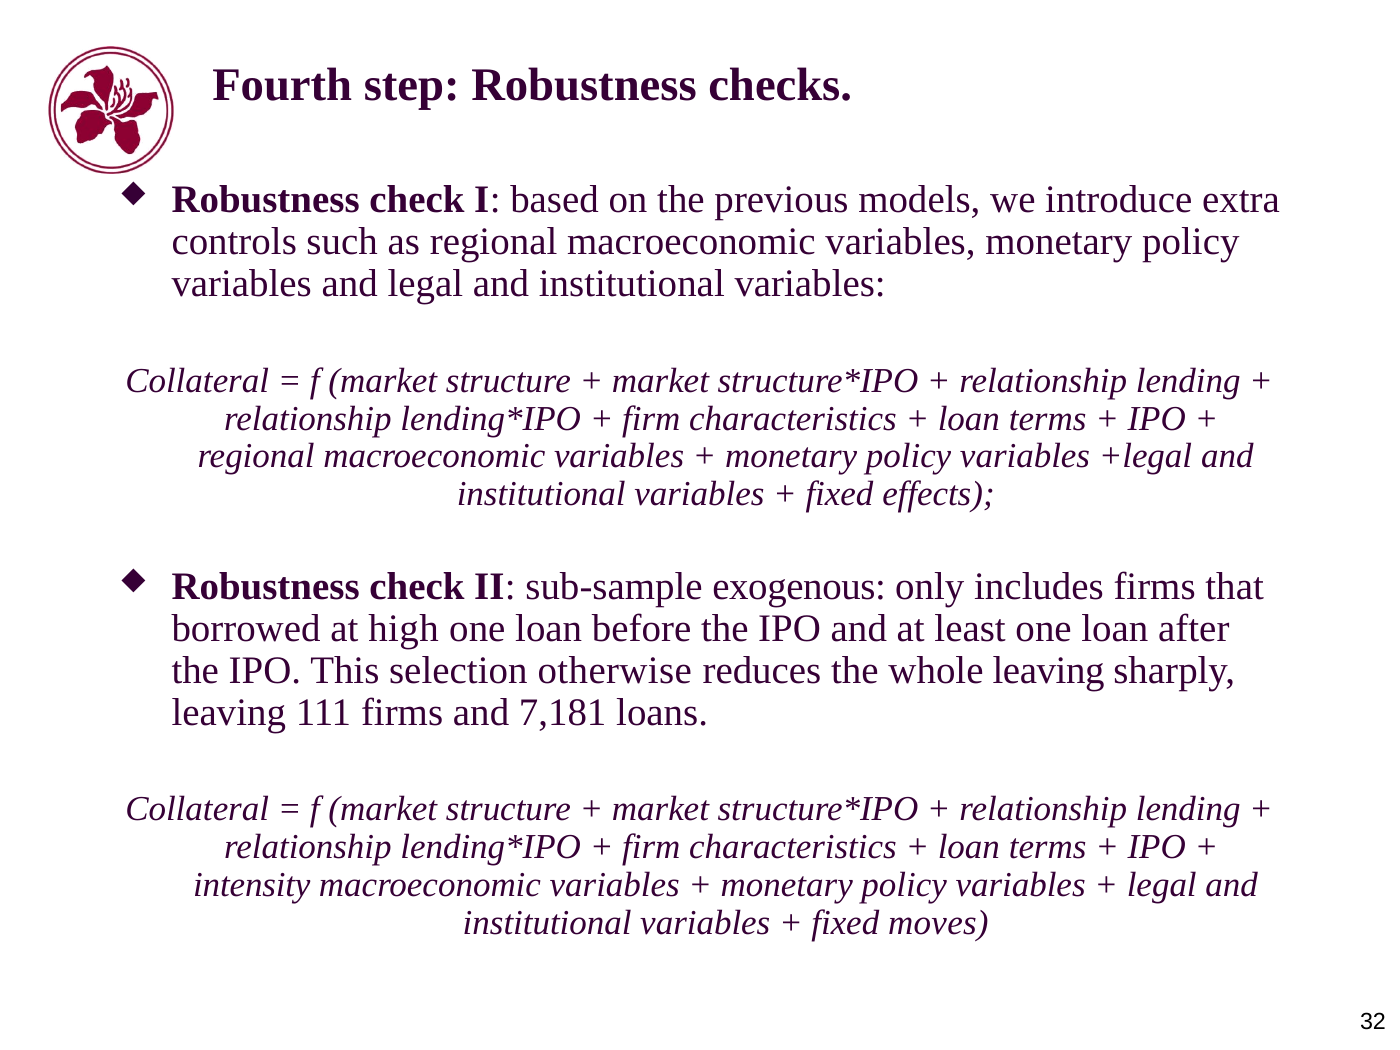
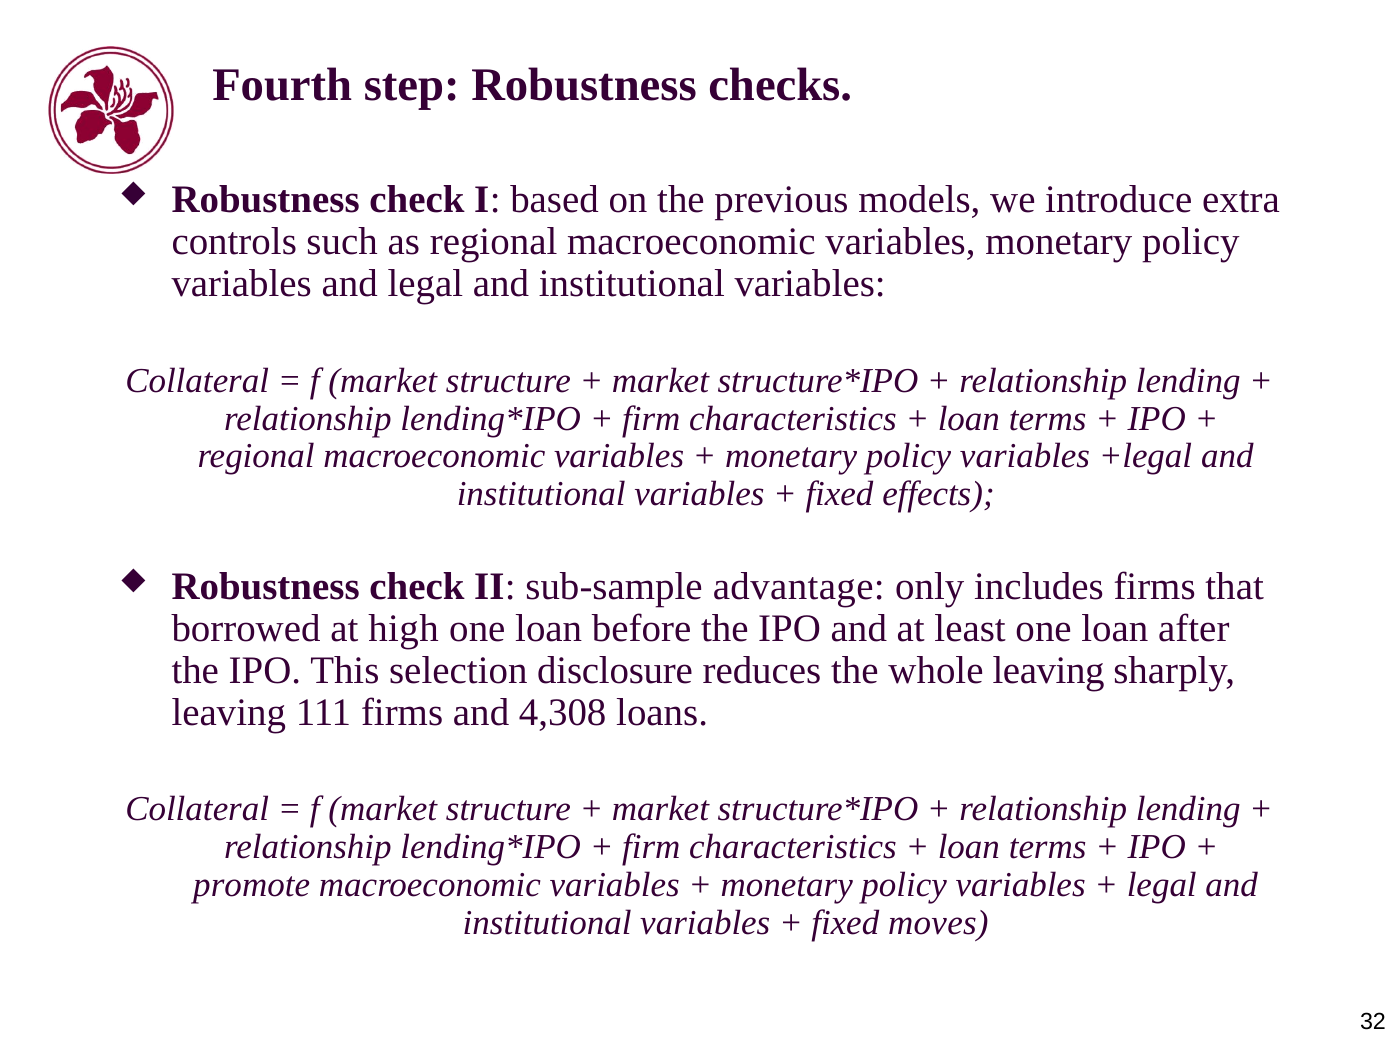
exogenous: exogenous -> advantage
otherwise: otherwise -> disclosure
7,181: 7,181 -> 4,308
intensity: intensity -> promote
